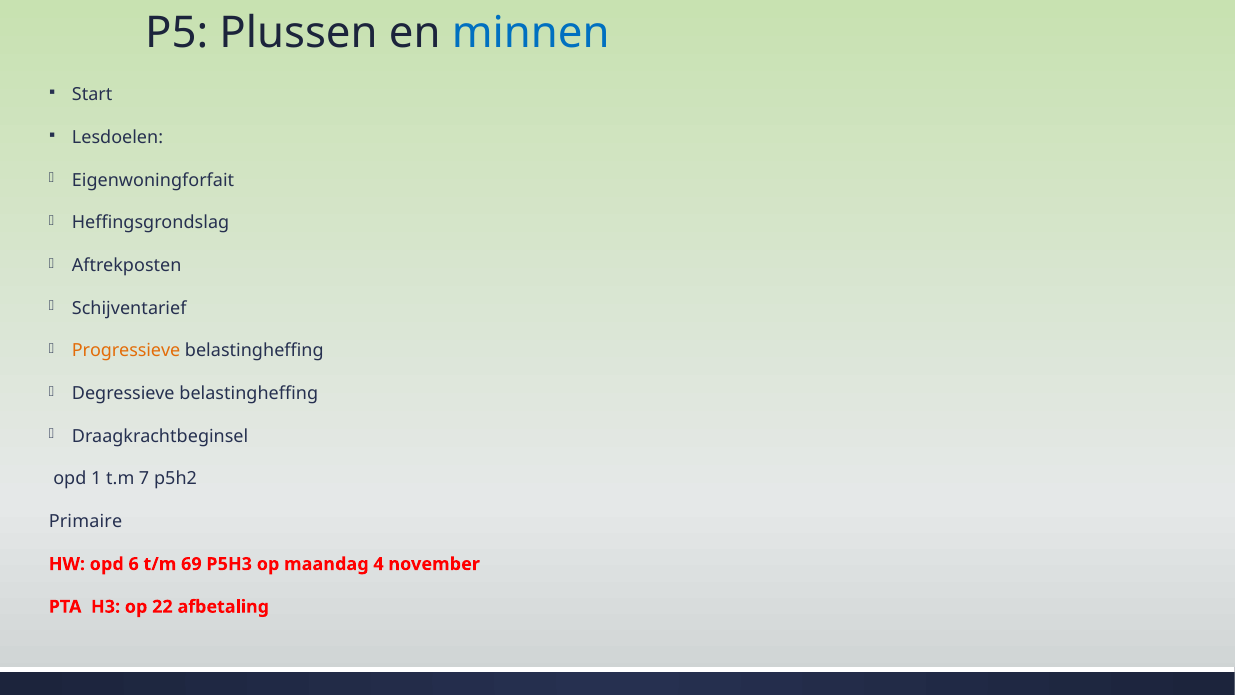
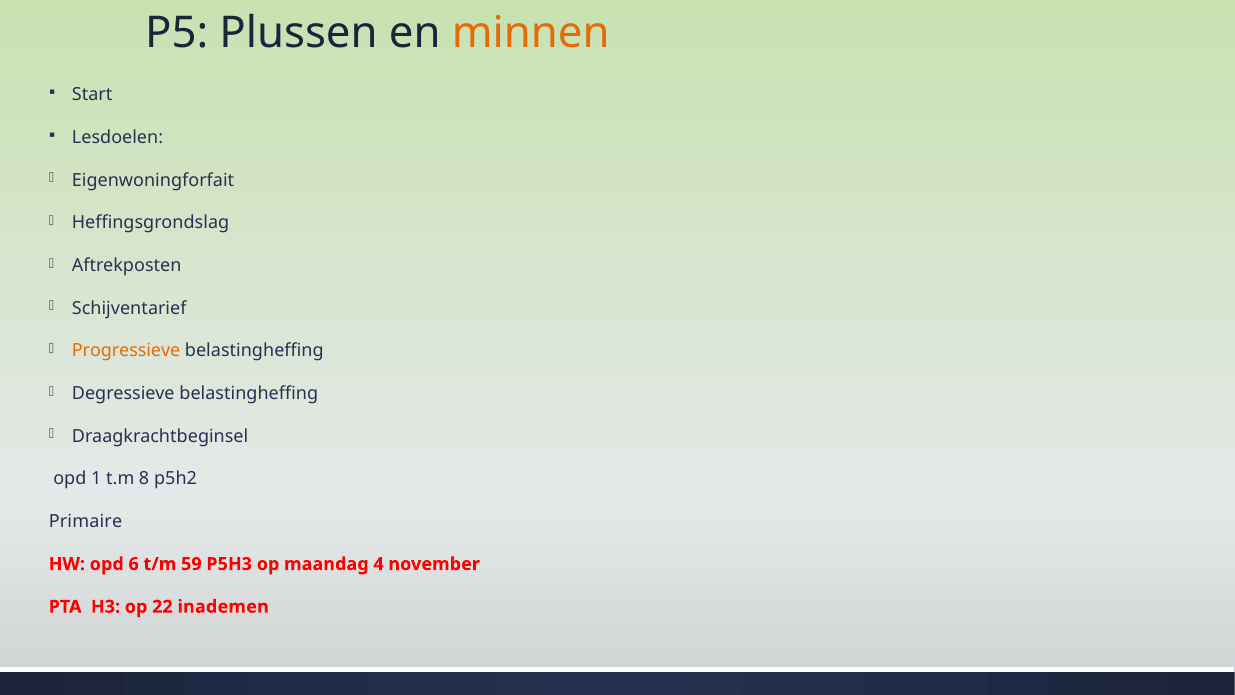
minnen colour: blue -> orange
7: 7 -> 8
69: 69 -> 59
afbetaling: afbetaling -> inademen
